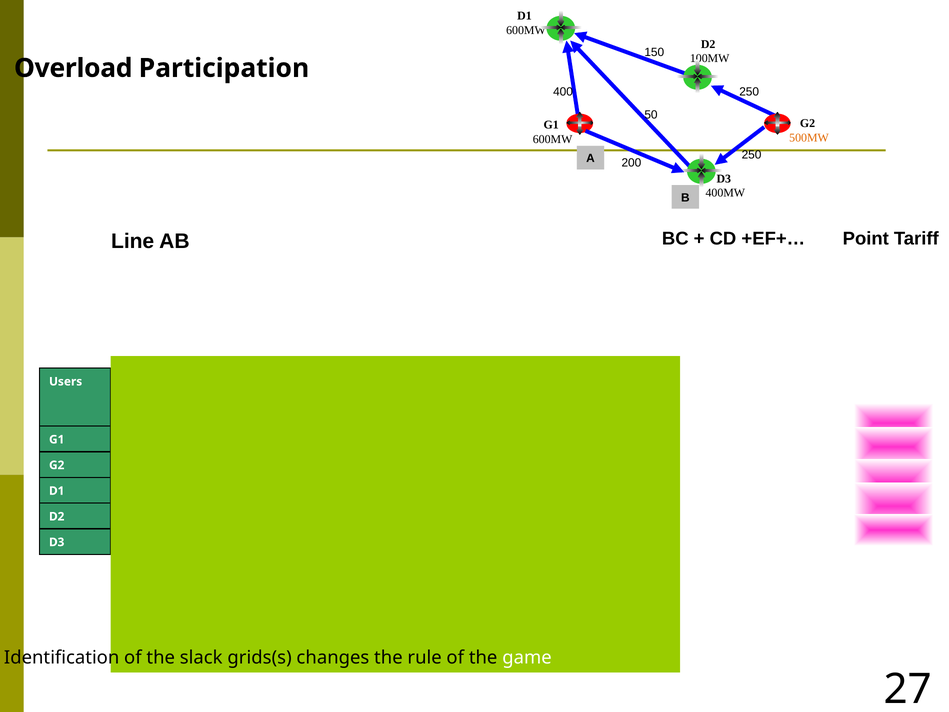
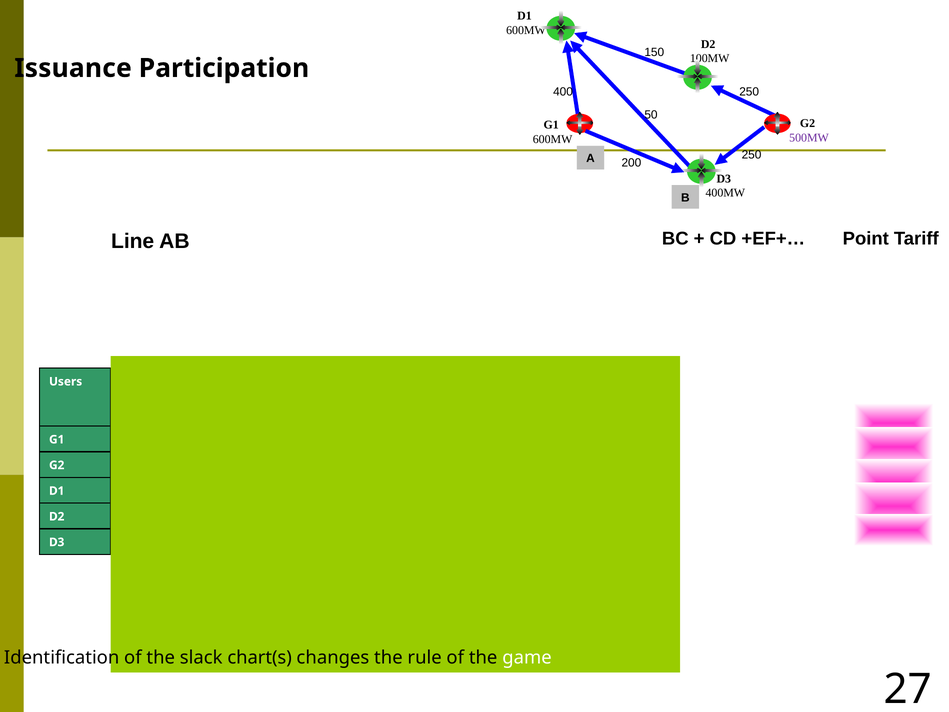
Overload: Overload -> Issuance
500MW colour: orange -> purple
grids(s: grids(s -> chart(s
